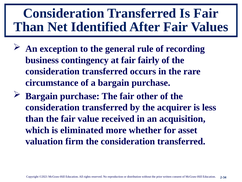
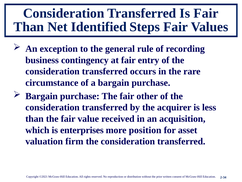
After: After -> Steps
fairly: fairly -> entry
eliminated: eliminated -> enterprises
whether: whether -> position
